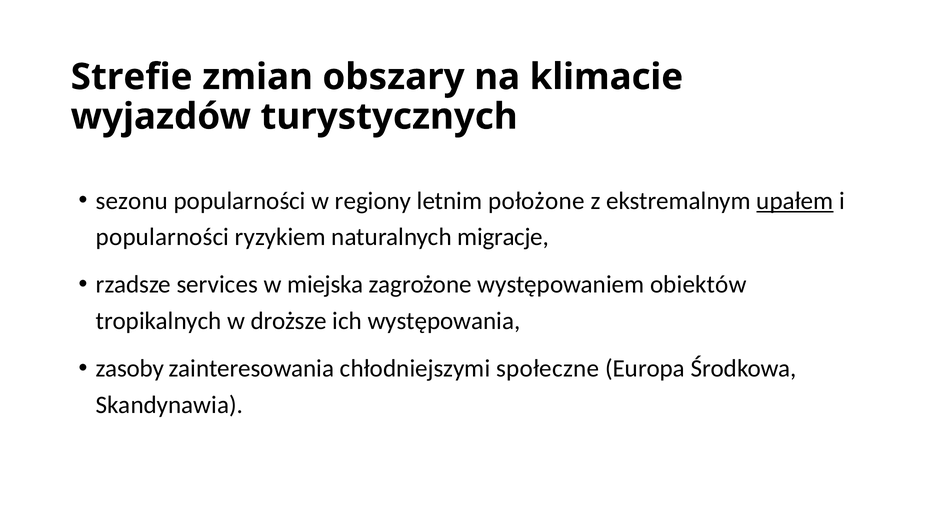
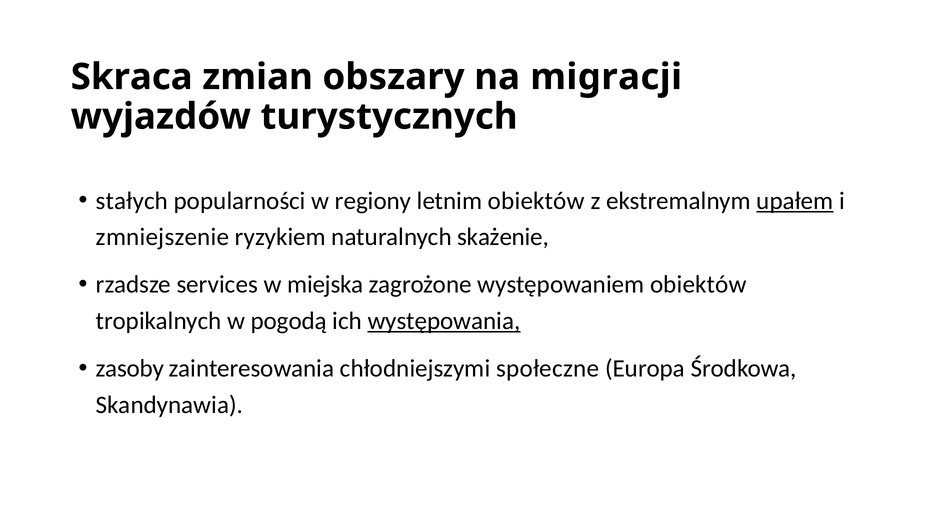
Strefie: Strefie -> Skraca
klimacie: klimacie -> migracji
sezonu: sezonu -> stałych
letnim położone: położone -> obiektów
popularności at (163, 237): popularności -> zmniejszenie
migracje: migracje -> skażenie
droższe: droższe -> pogodą
występowania underline: none -> present
